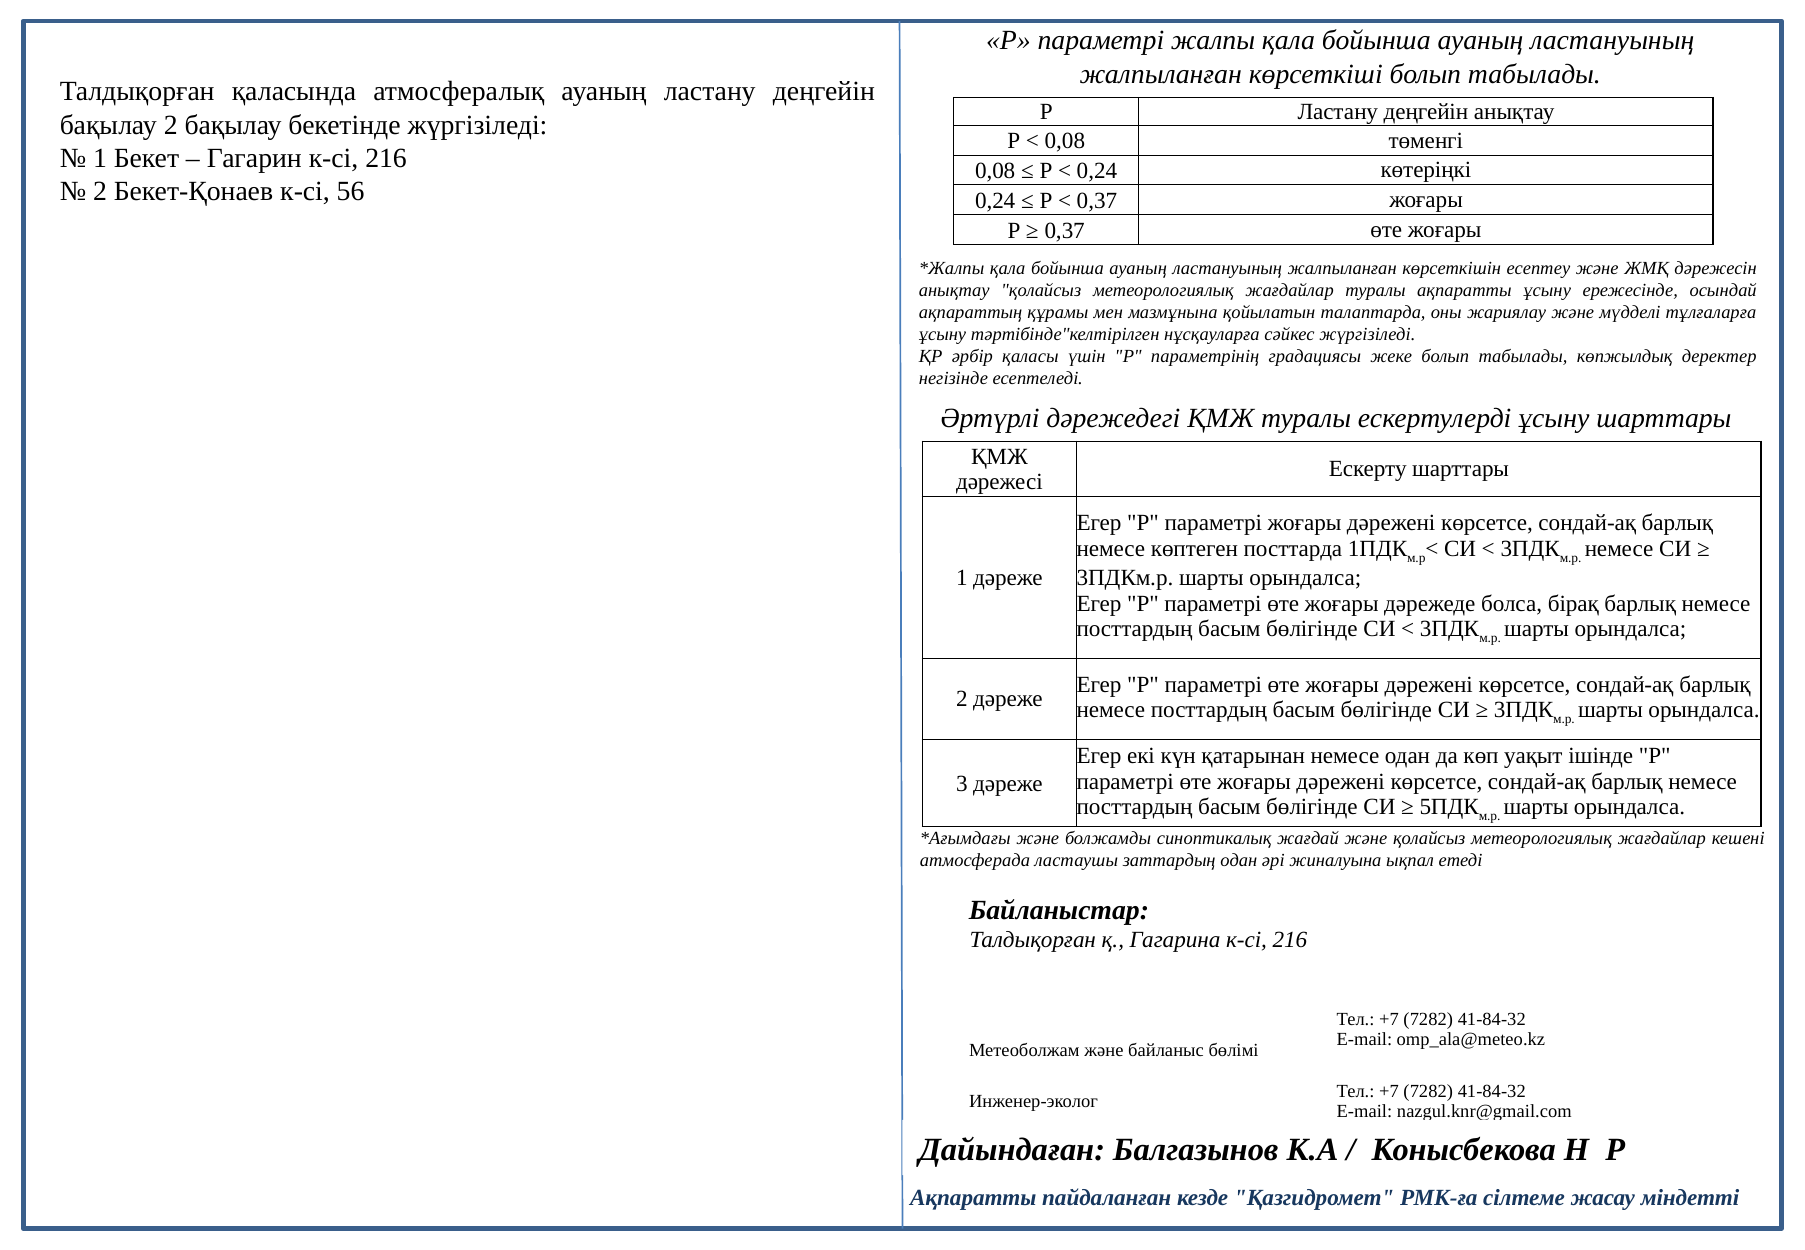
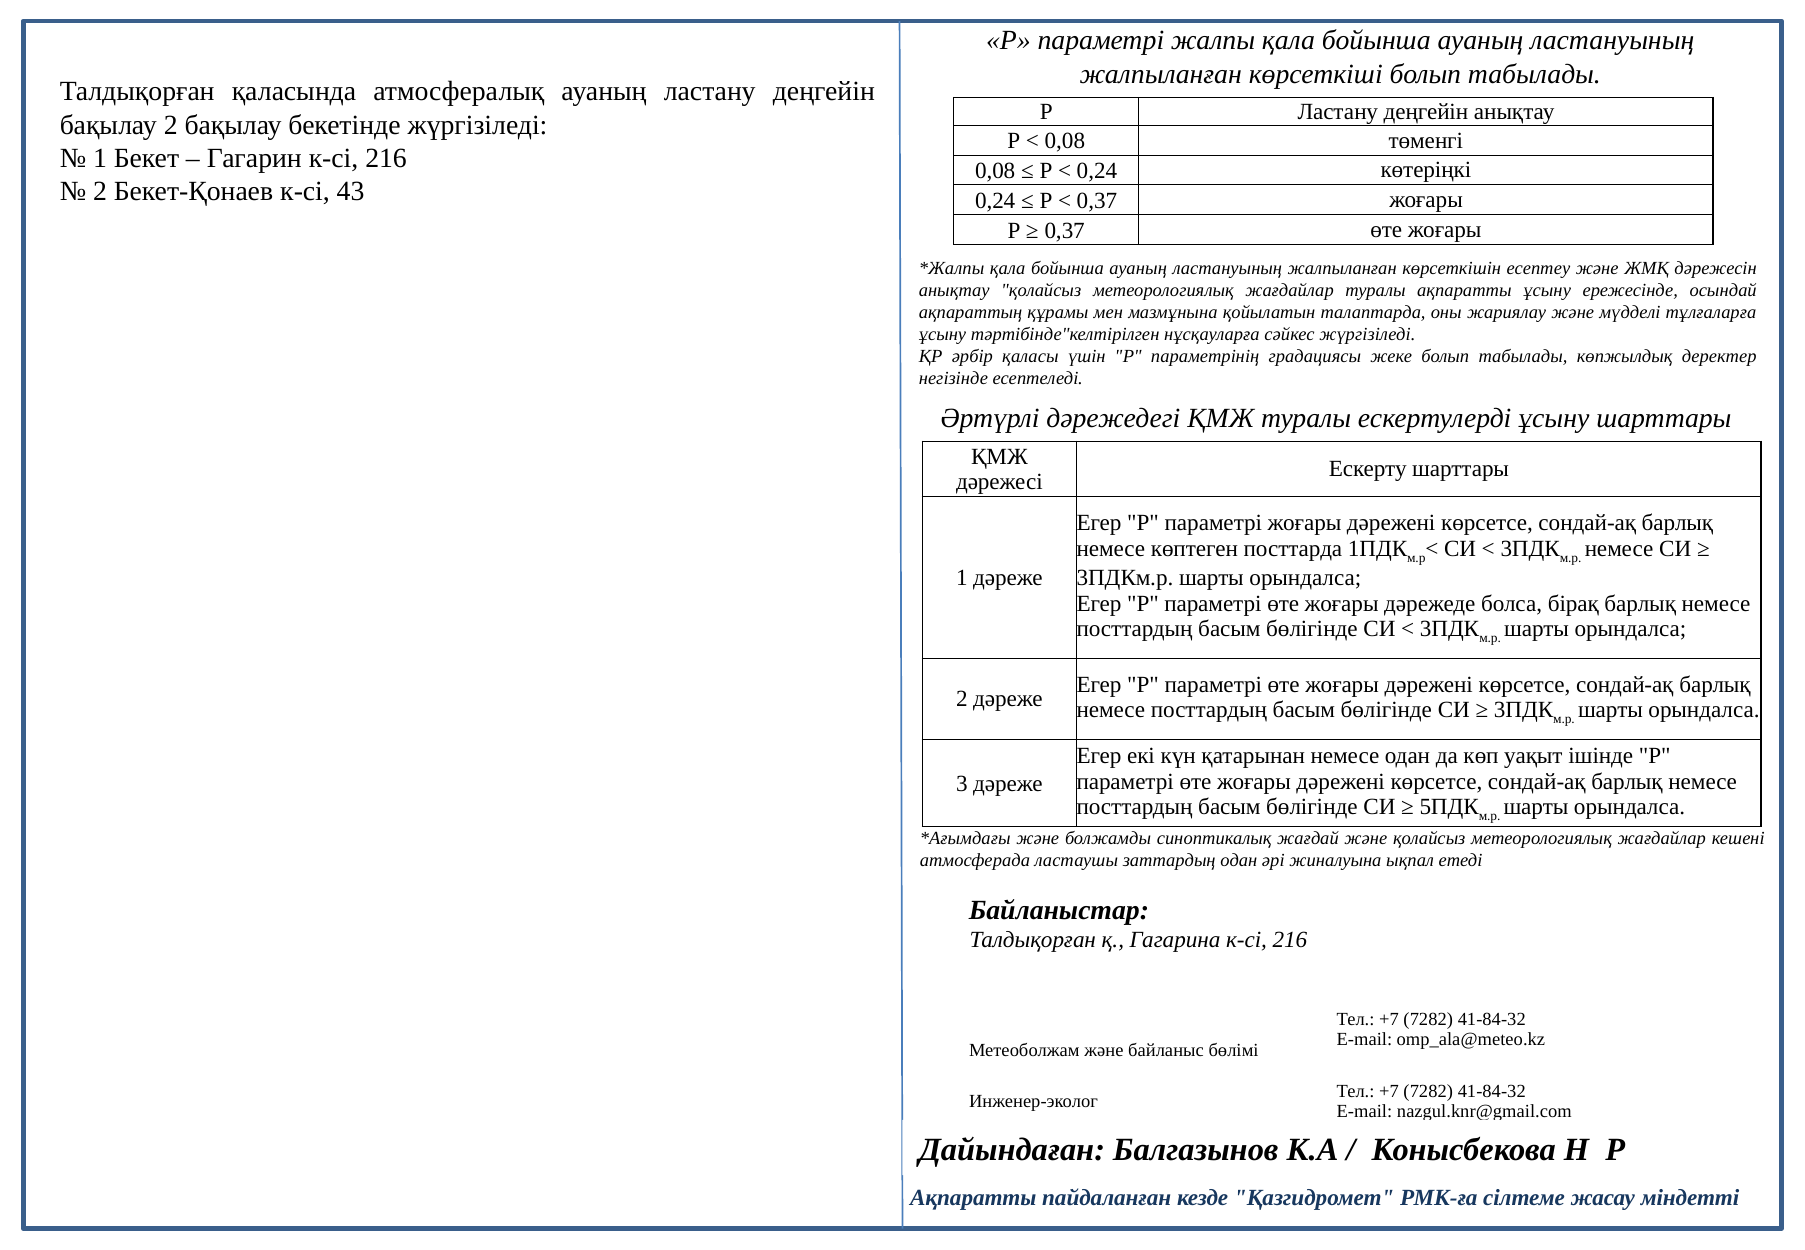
56: 56 -> 43
